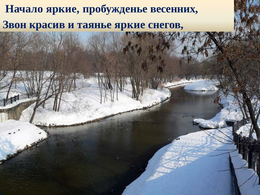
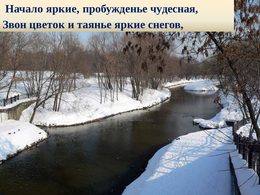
весенних: весенних -> чудесная
красив: красив -> цветок
